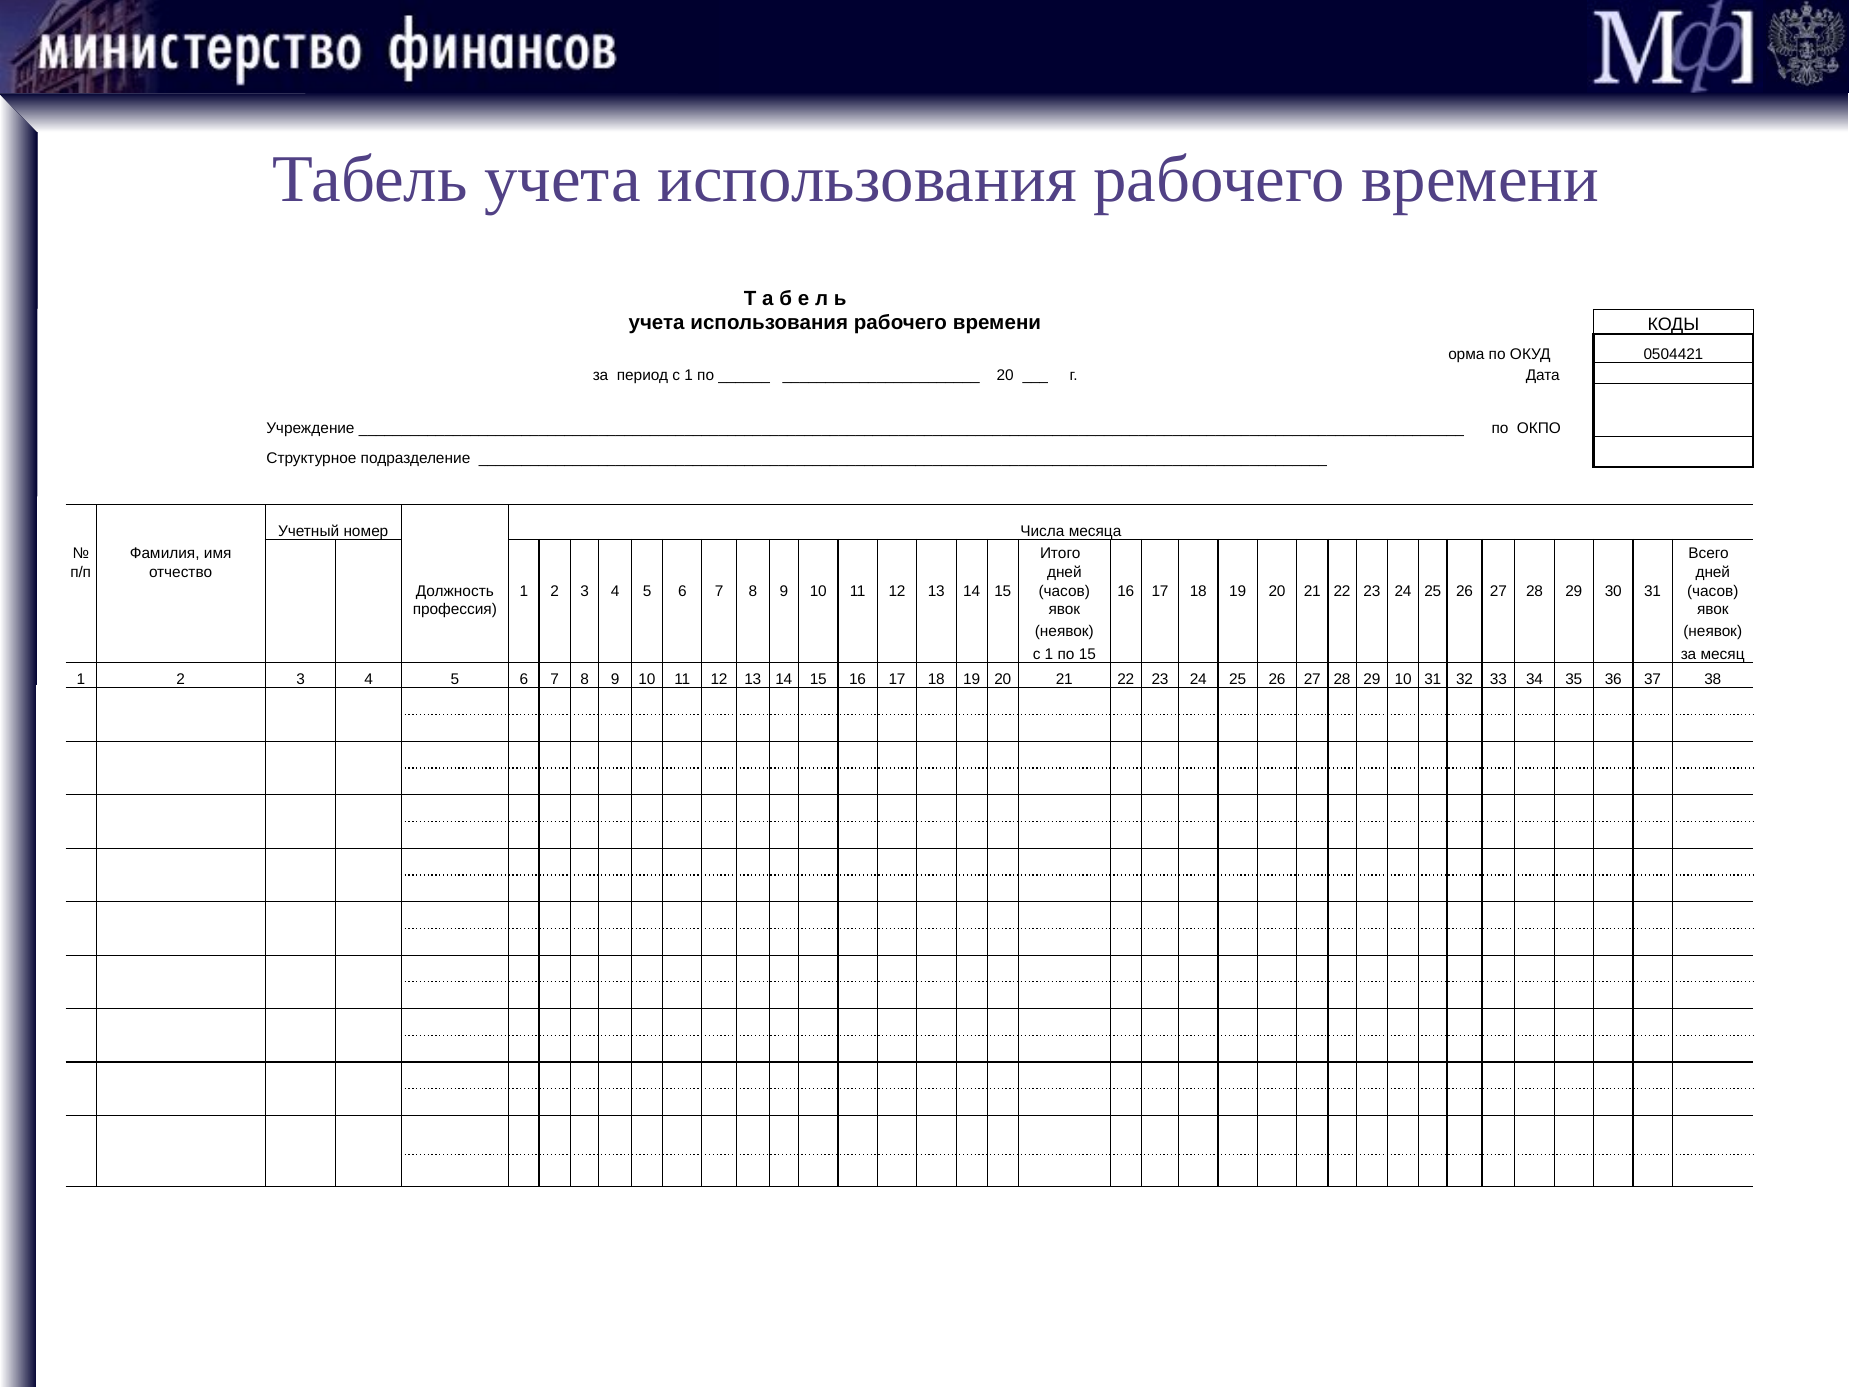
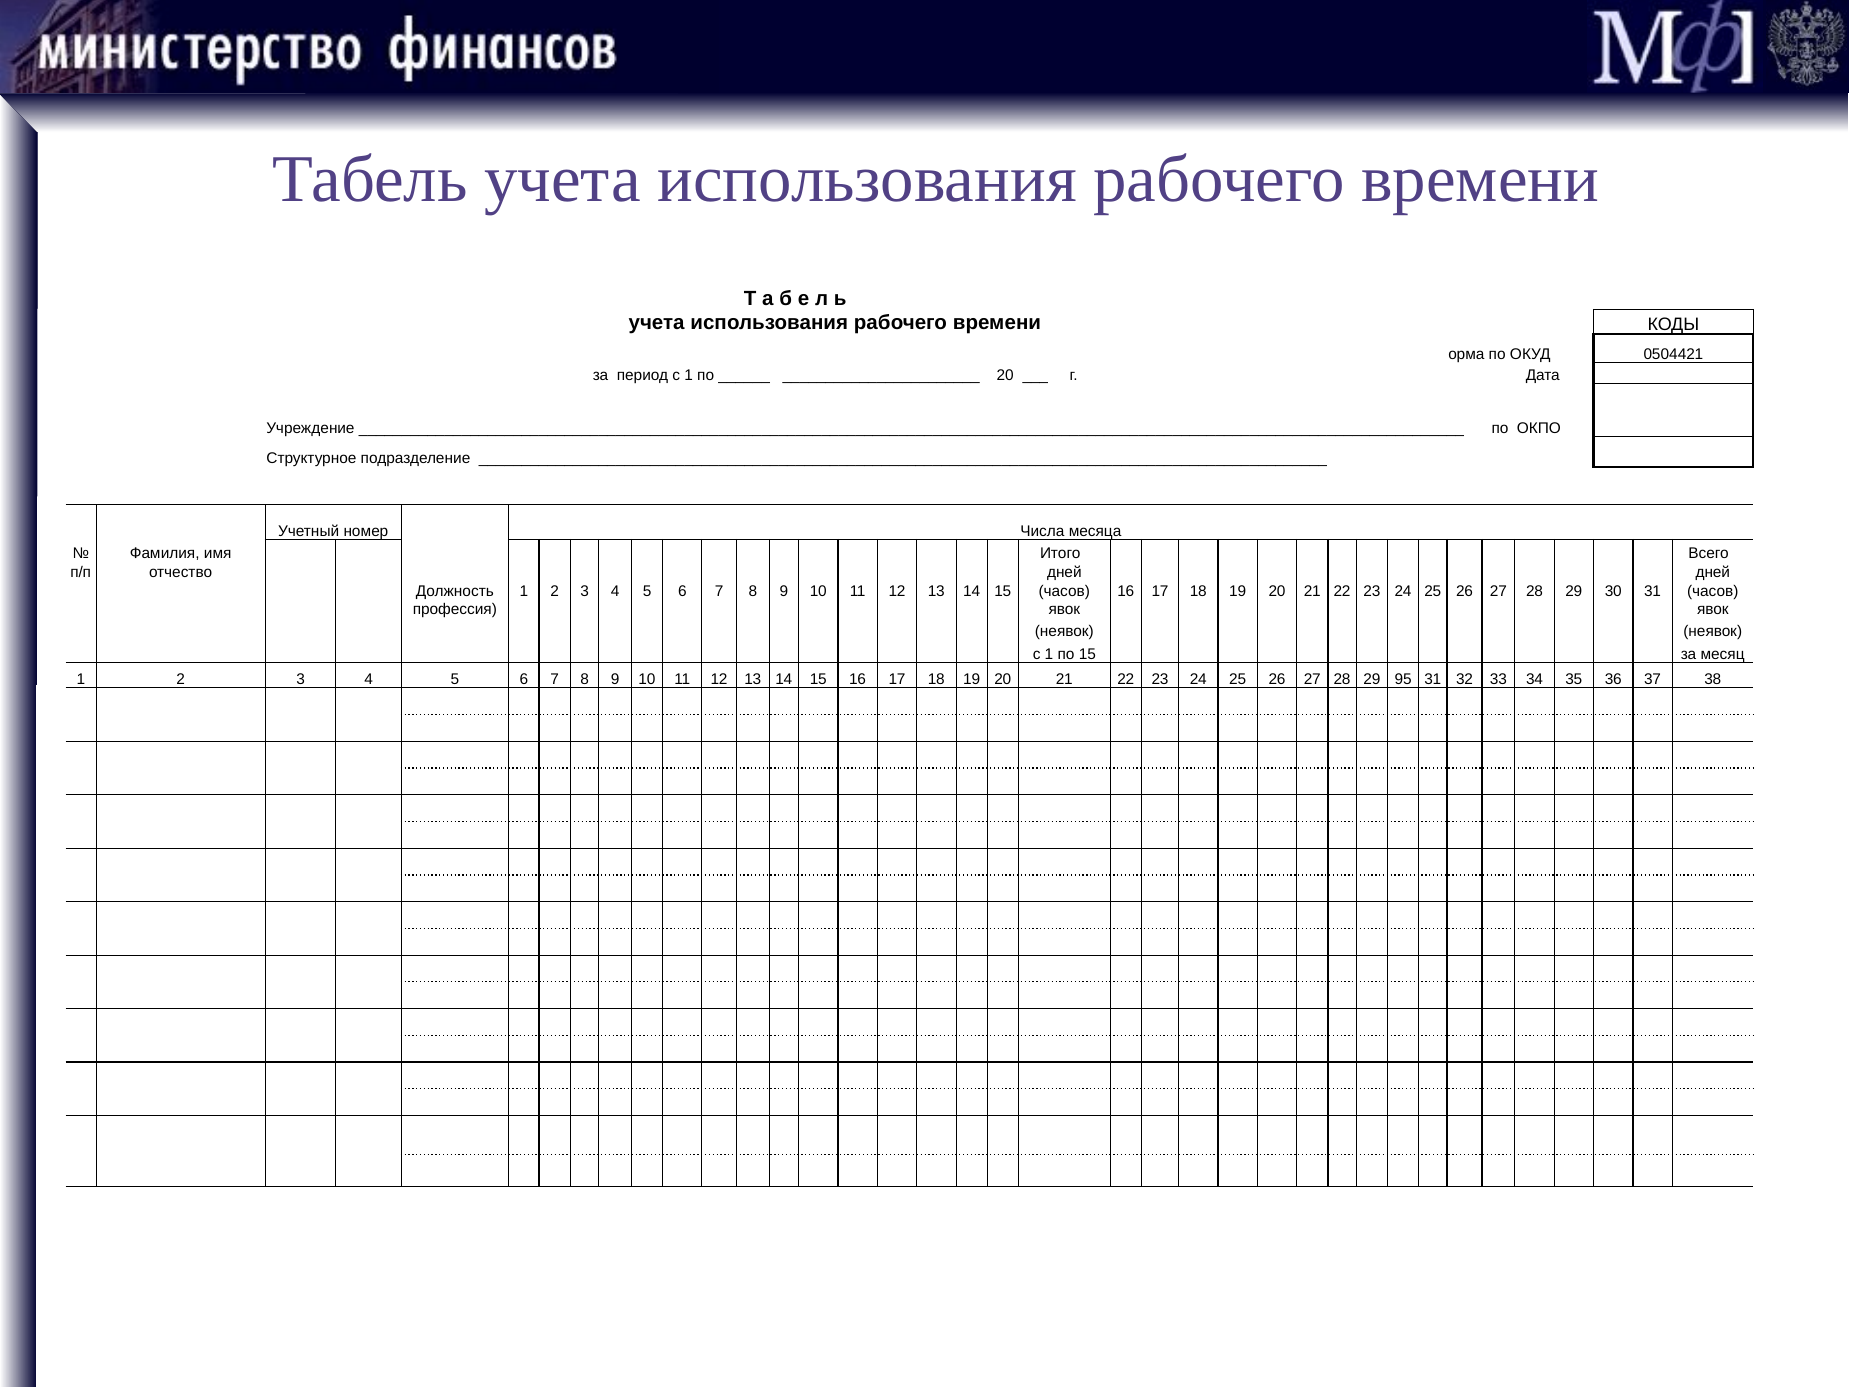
29 10: 10 -> 95
